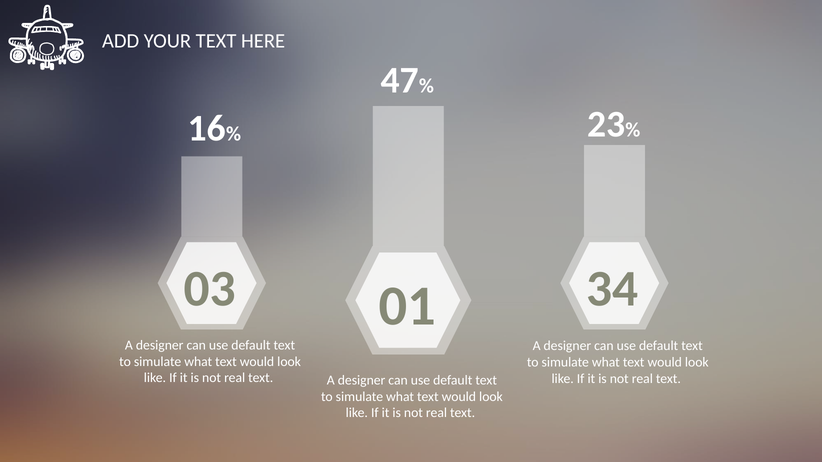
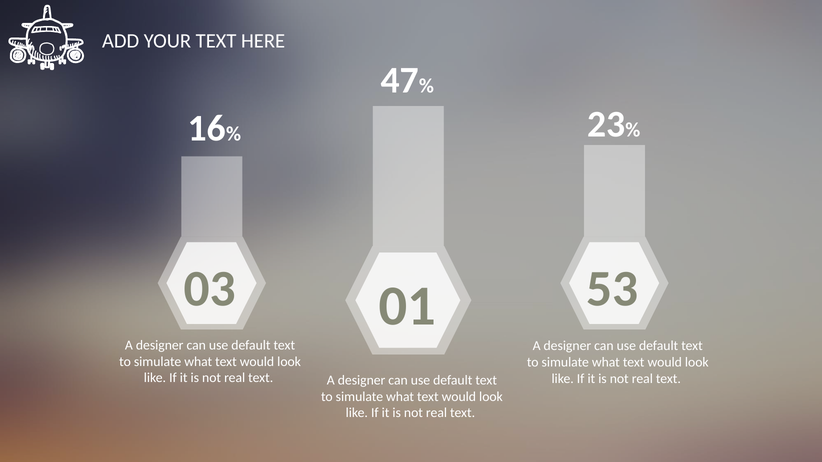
34: 34 -> 53
